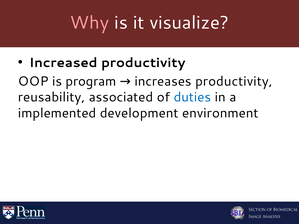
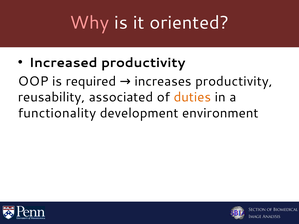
visualize: visualize -> oriented
program: program -> required
duties colour: blue -> orange
implemented: implemented -> functionality
